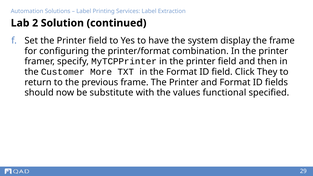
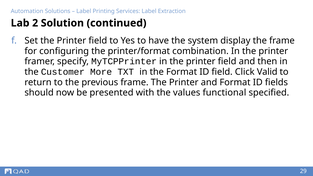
They: They -> Valid
substitute: substitute -> presented
